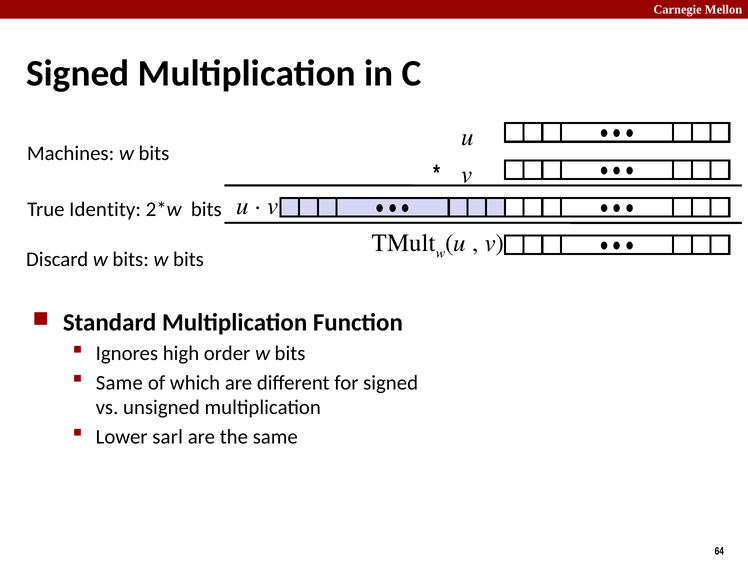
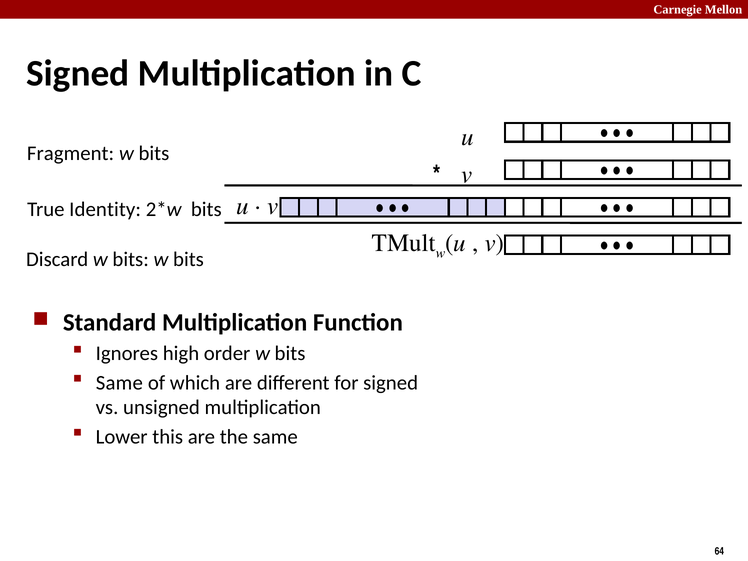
Machines: Machines -> Fragment
sarl: sarl -> this
